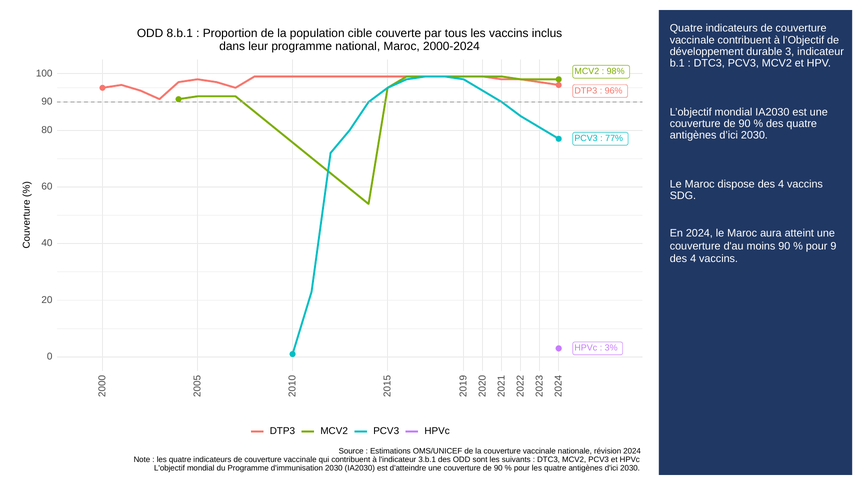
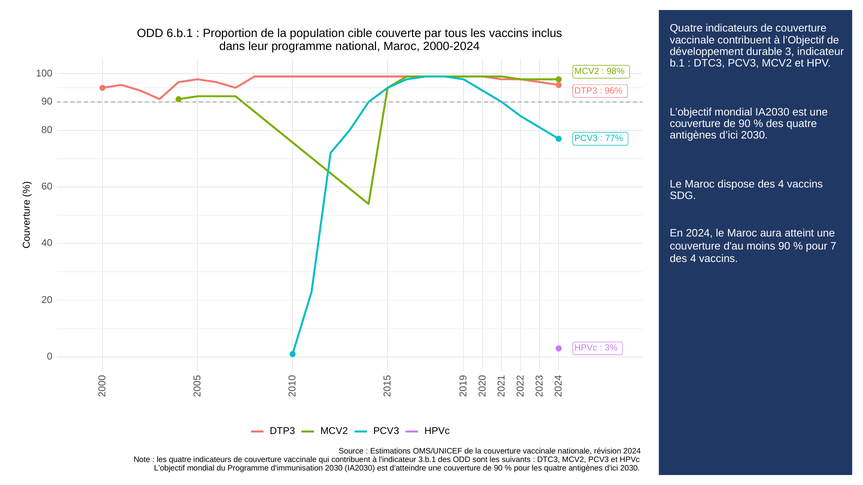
8.b.1: 8.b.1 -> 6.b.1
pour 9: 9 -> 7
